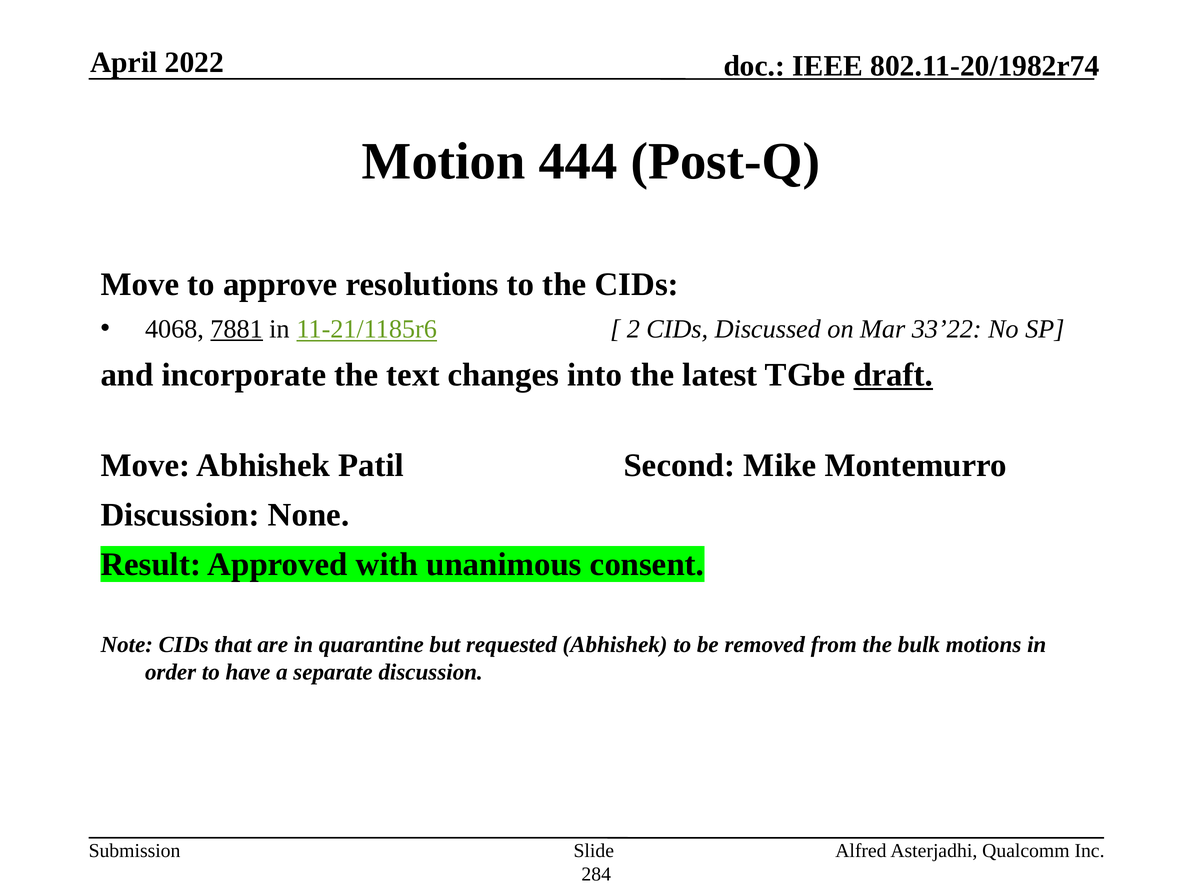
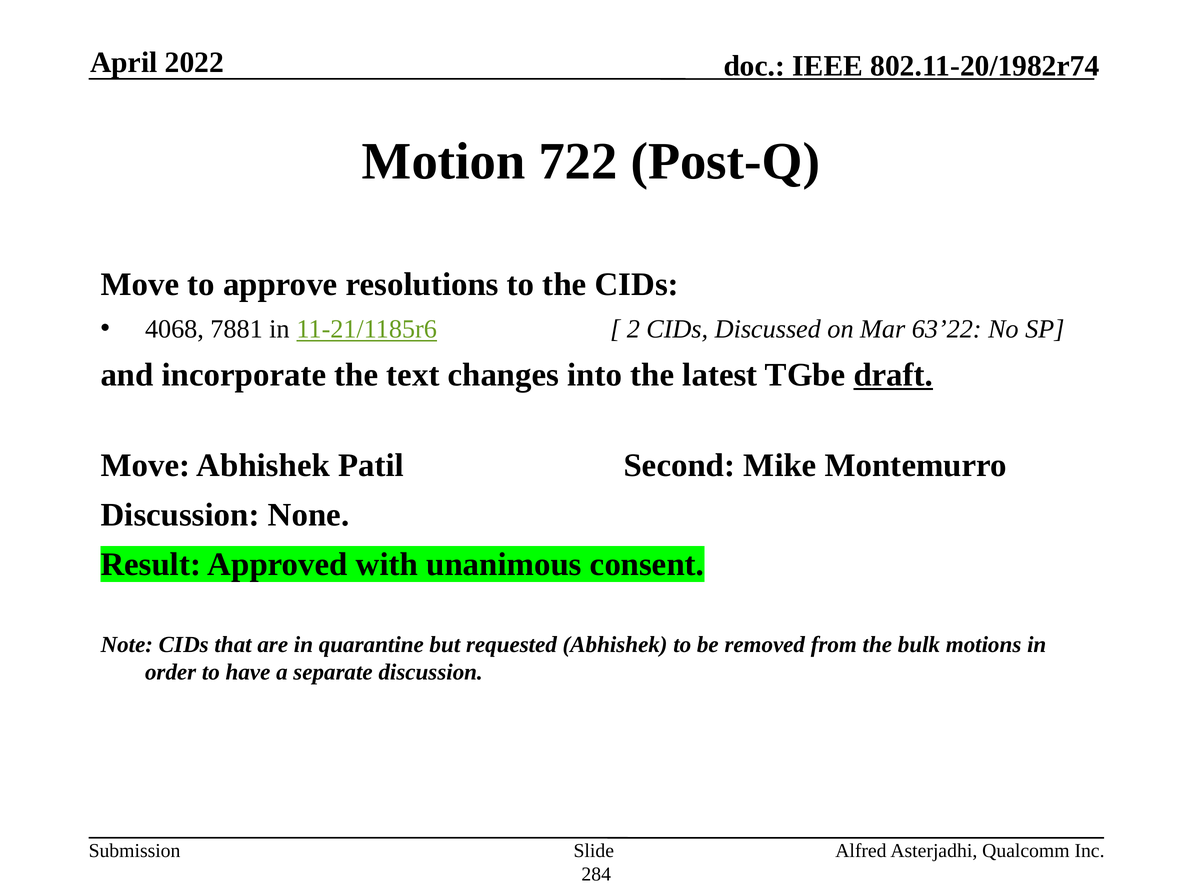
444: 444 -> 722
7881 underline: present -> none
33’22: 33’22 -> 63’22
